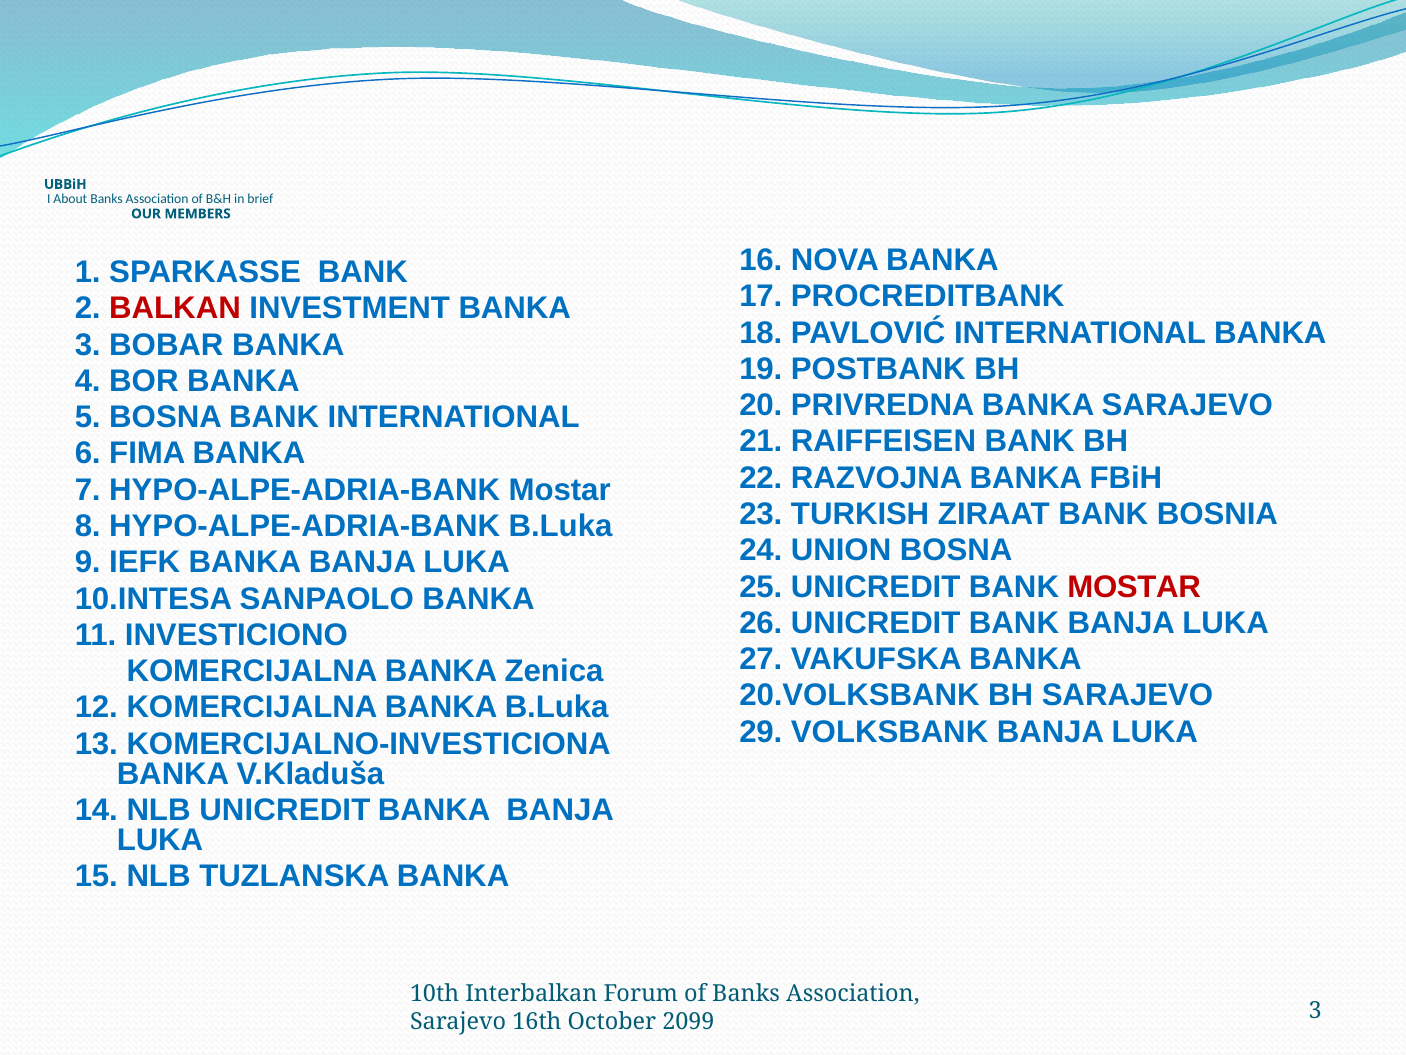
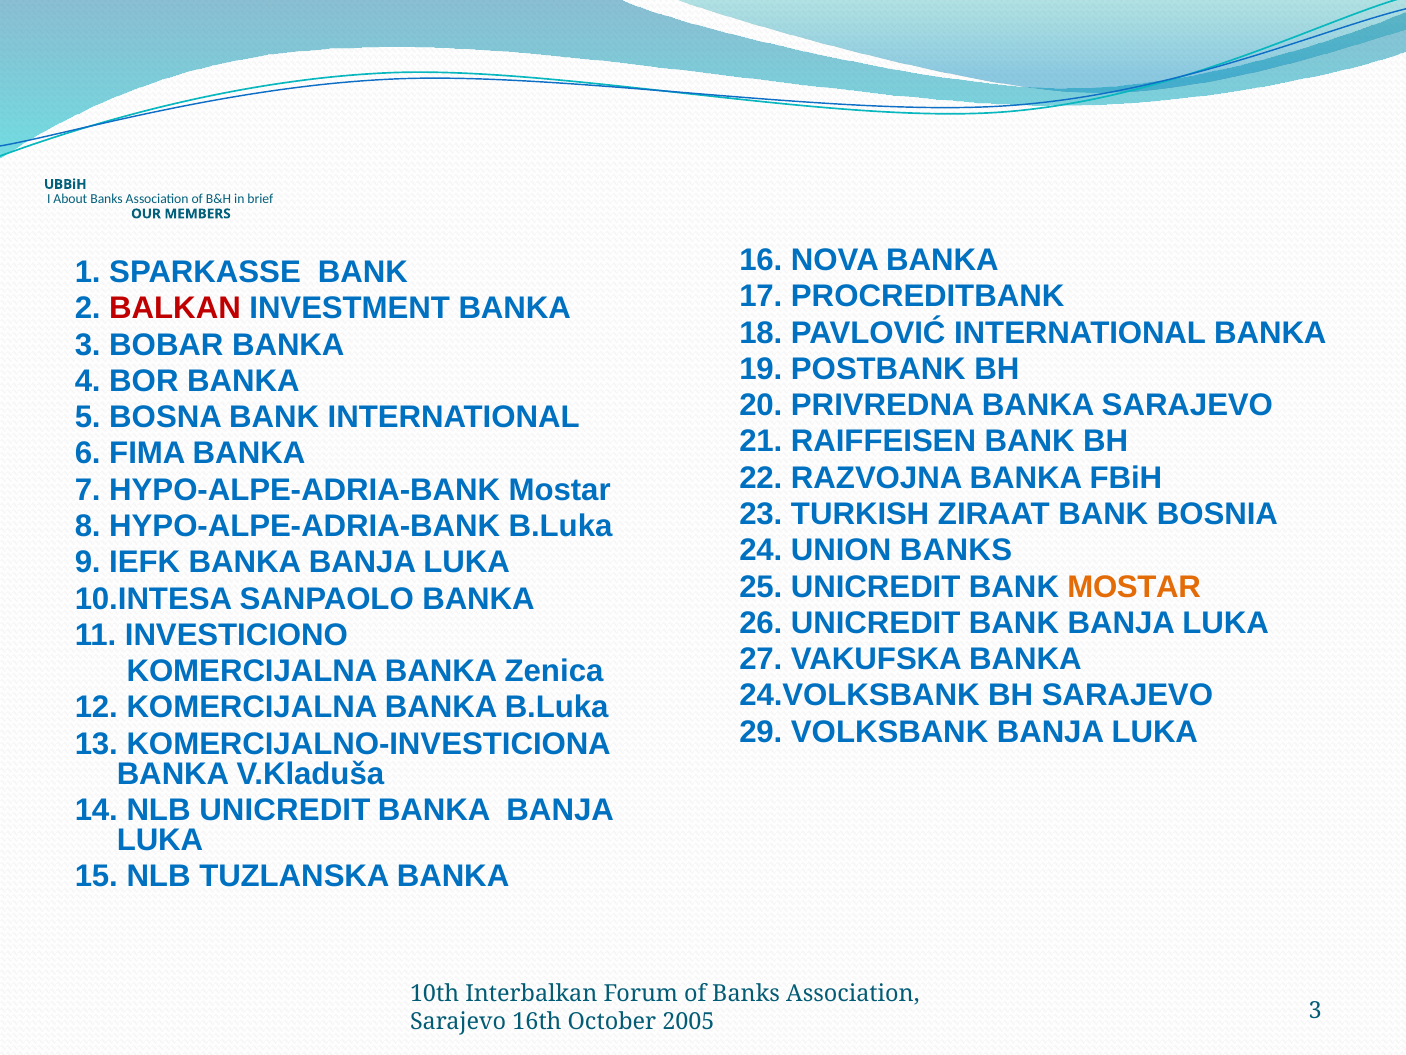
UNION BOSNA: BOSNA -> BANKS
MOSTAR at (1134, 586) colour: red -> orange
20.VOLKSBANK: 20.VOLKSBANK -> 24.VOLKSBANK
2099: 2099 -> 2005
